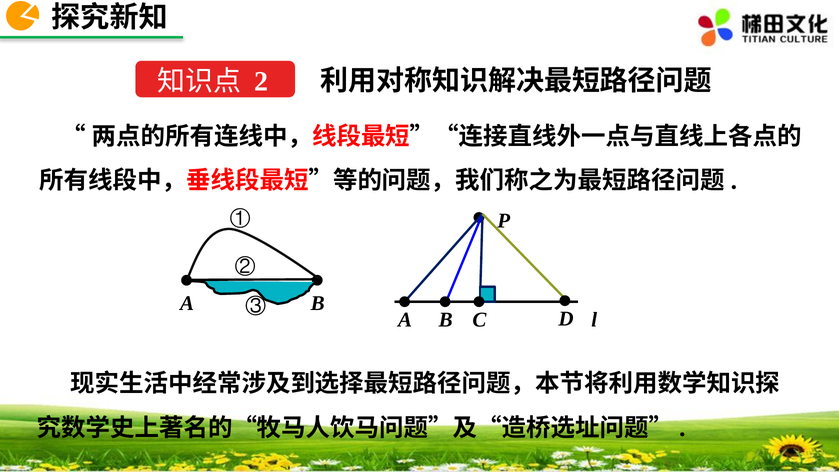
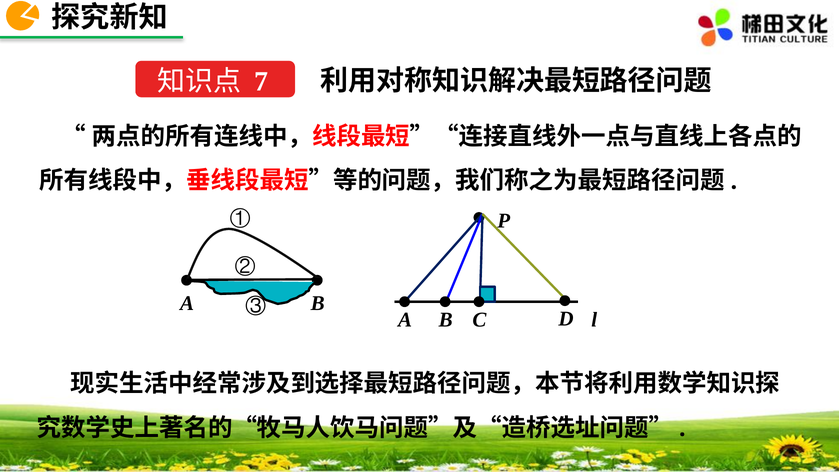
2: 2 -> 7
